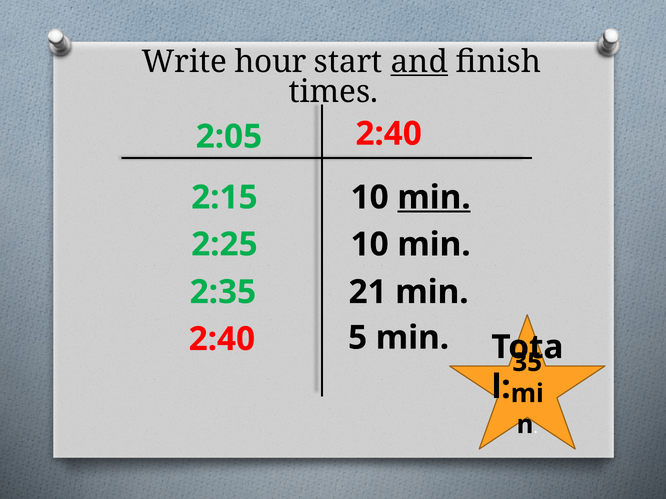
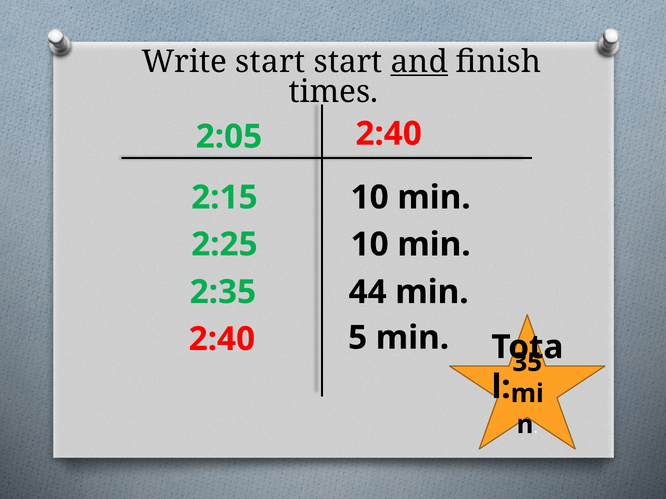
Write hour: hour -> start
min at (434, 198) underline: present -> none
21: 21 -> 44
